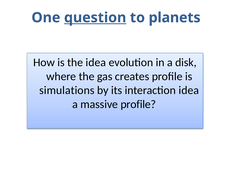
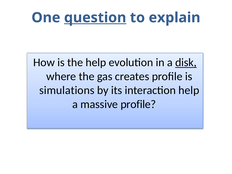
planets: planets -> explain
the idea: idea -> help
disk underline: none -> present
interaction idea: idea -> help
